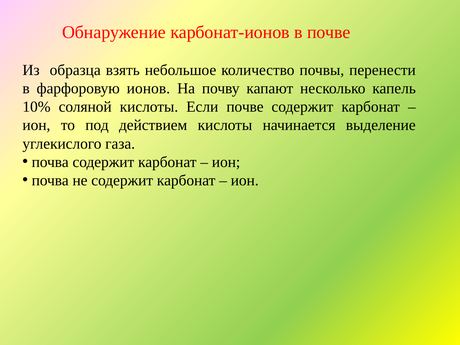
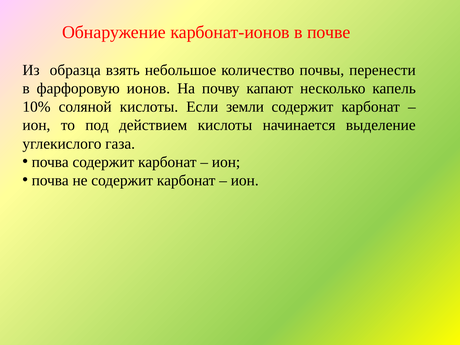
Если почве: почве -> земли
